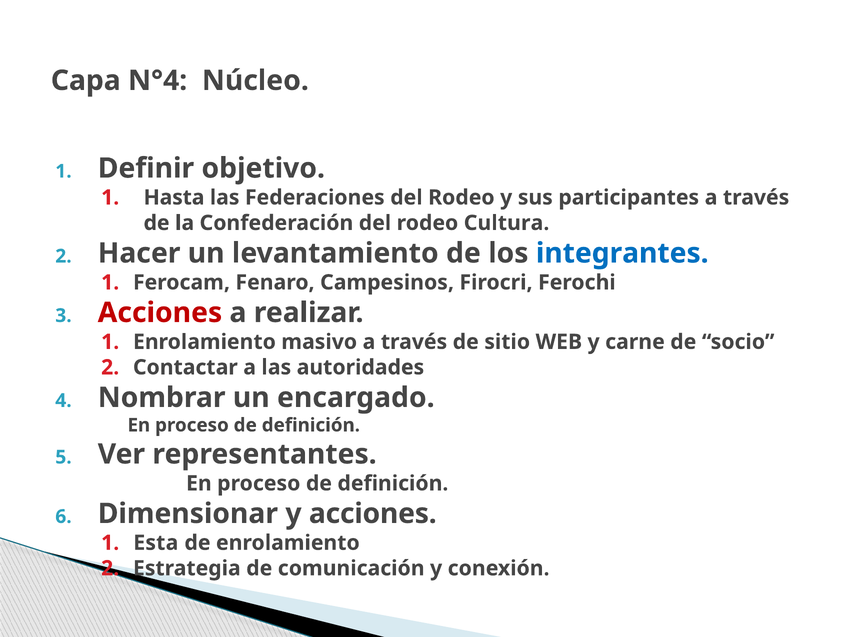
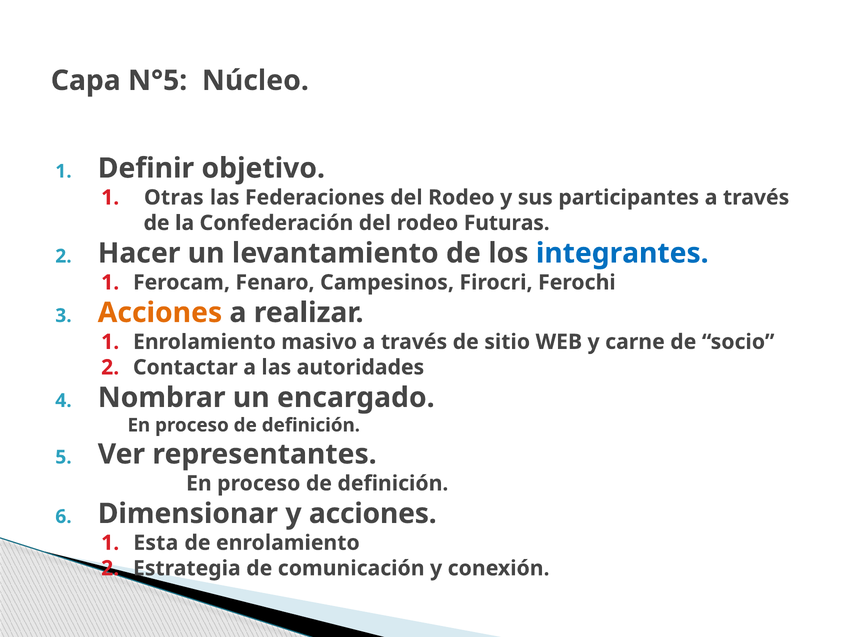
N°4: N°4 -> N°5
Hasta: Hasta -> Otras
Cultura: Cultura -> Futuras
Acciones at (160, 313) colour: red -> orange
